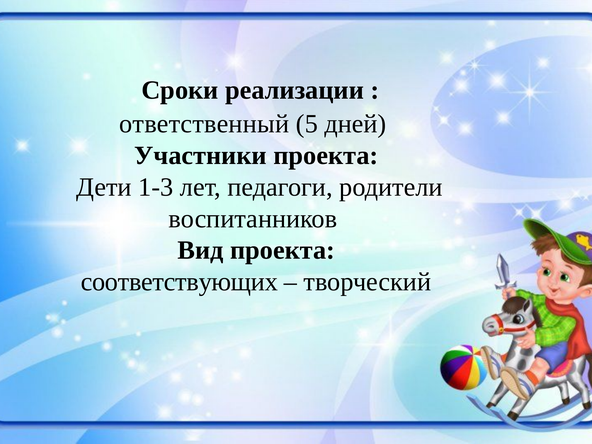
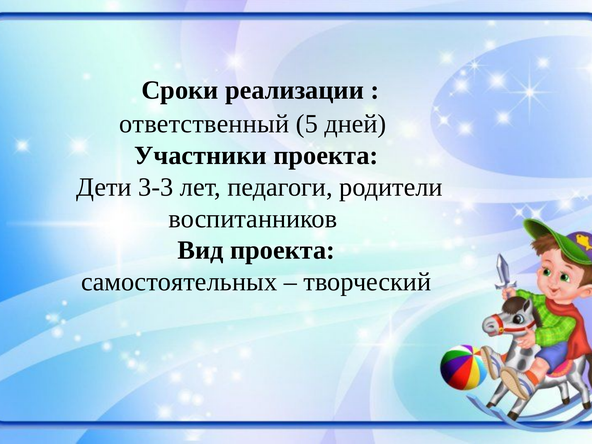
1-3: 1-3 -> 3-3
соответствующих: соответствующих -> самостоятельных
